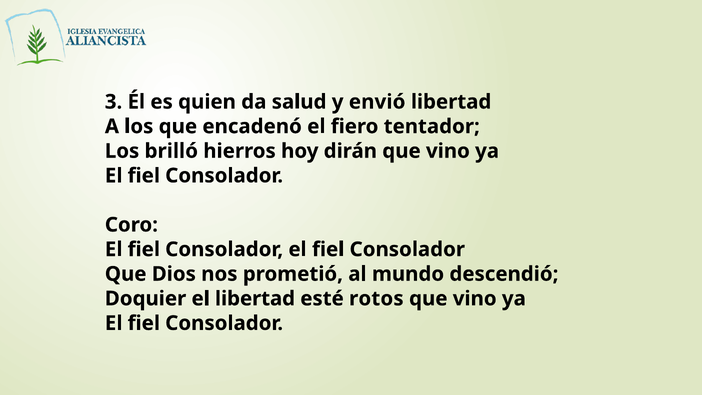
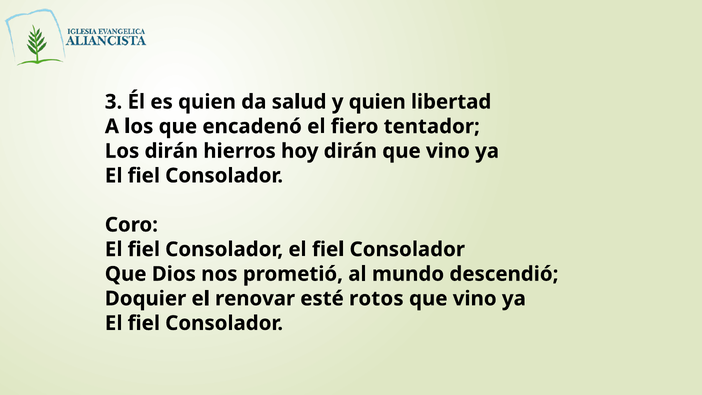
y envió: envió -> quien
Los brilló: brilló -> dirán
el libertad: libertad -> renovar
